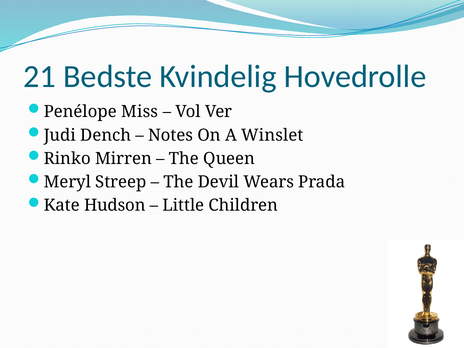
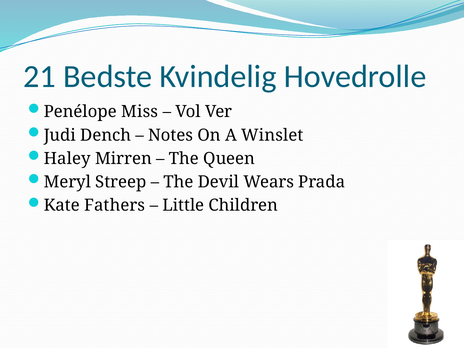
Rinko: Rinko -> Haley
Hudson: Hudson -> Fathers
